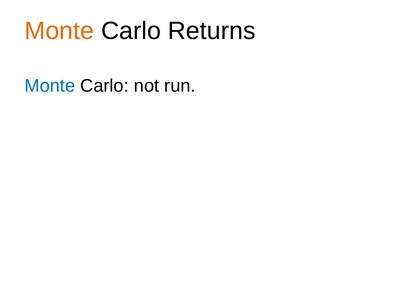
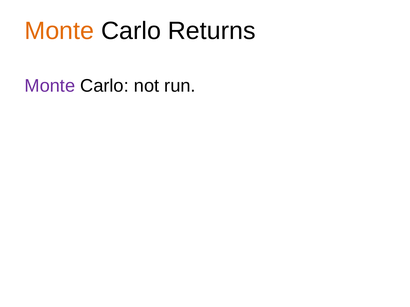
Monte at (50, 86) colour: blue -> purple
